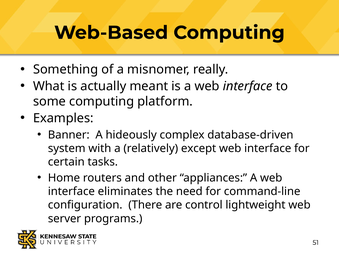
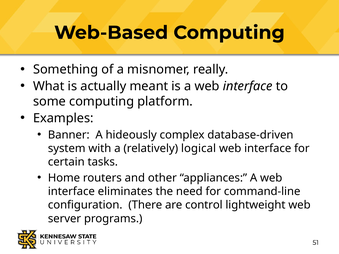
except: except -> logical
